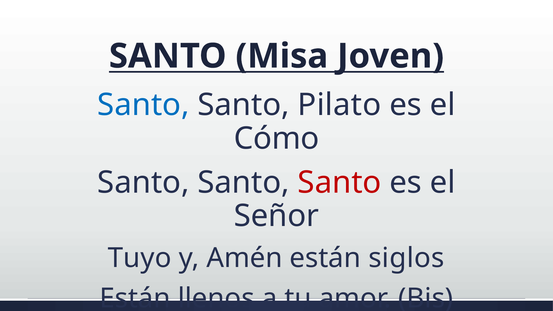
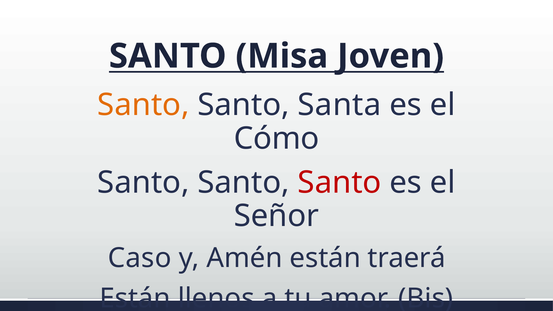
Santo at (143, 105) colour: blue -> orange
Pilato: Pilato -> Santa
Tuyo: Tuyo -> Caso
siglos: siglos -> traerá
